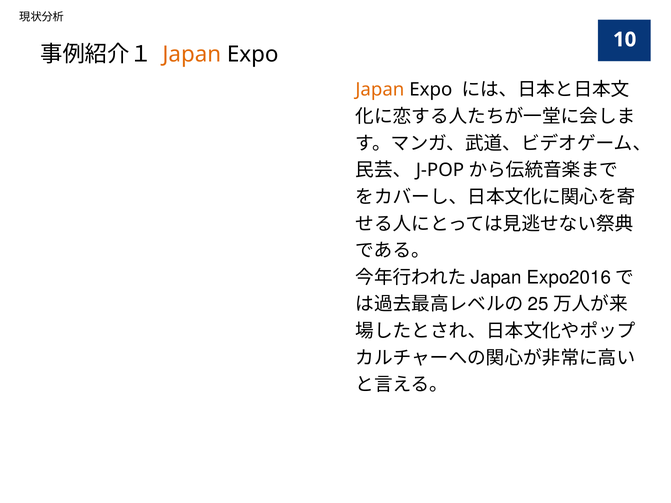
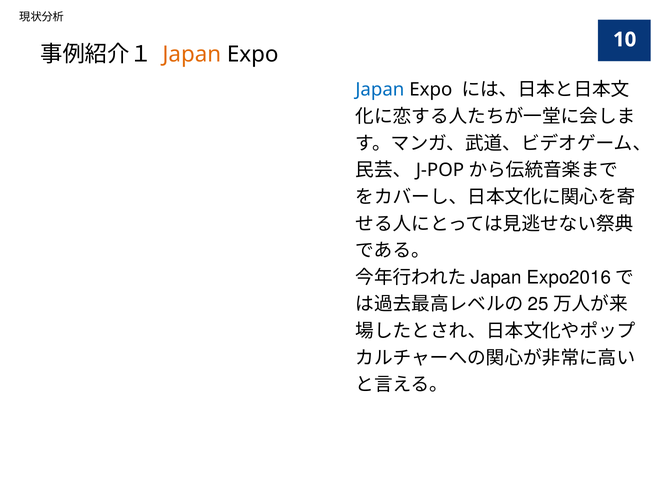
Japan at (380, 90) colour: orange -> blue
